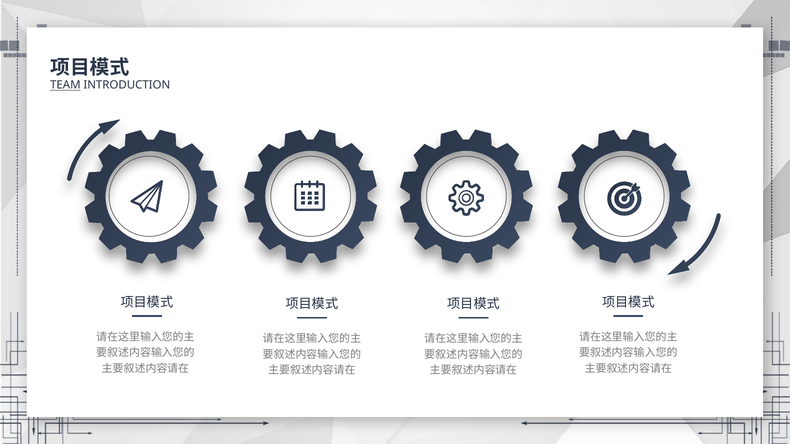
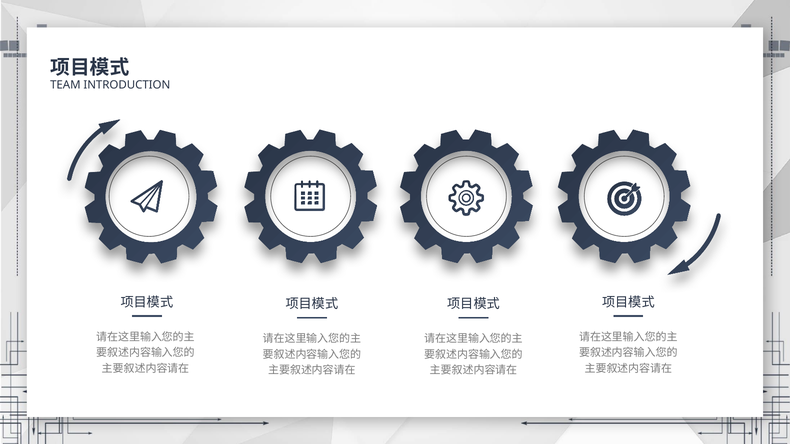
TEAM underline: present -> none
